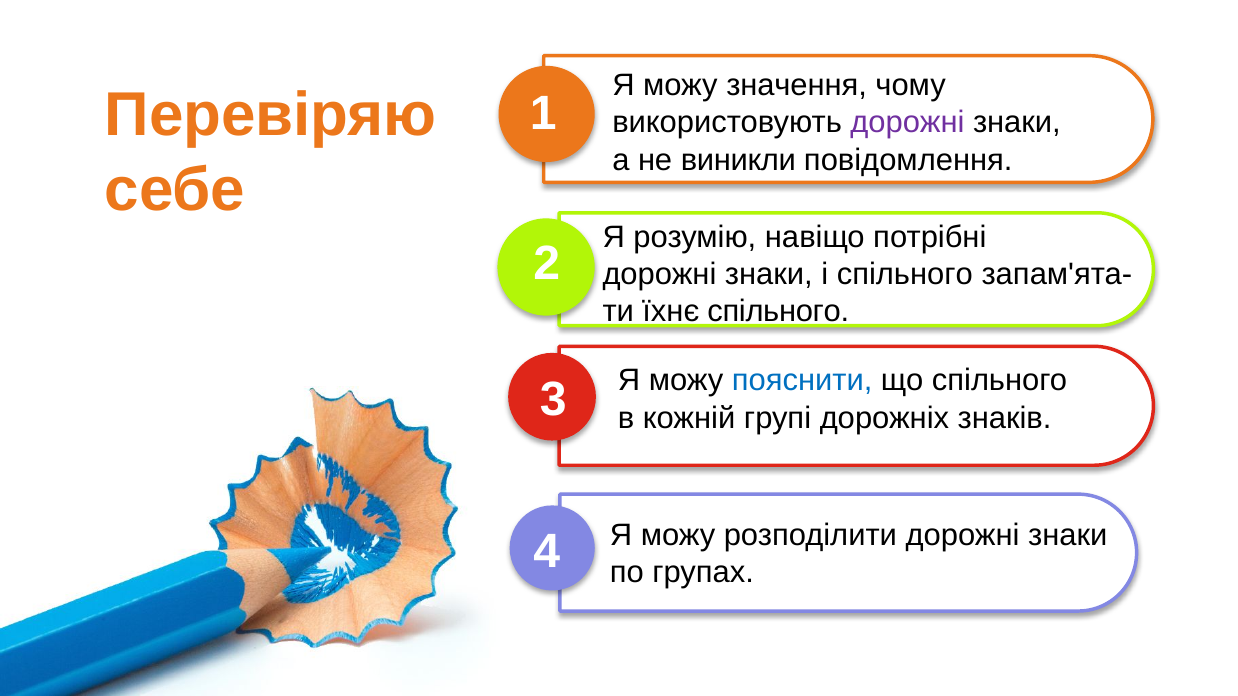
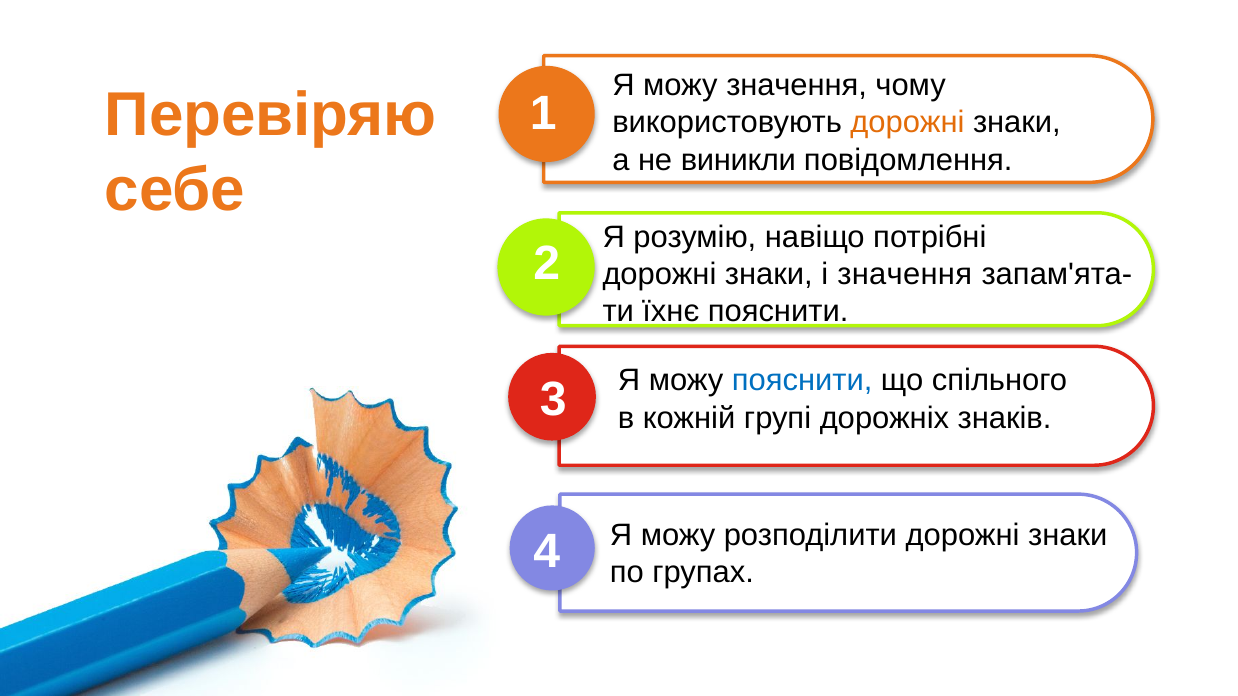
дорожні at (907, 123) colour: purple -> orange
і спільного: спільного -> значення
їхнє спільного: спільного -> пояснити
